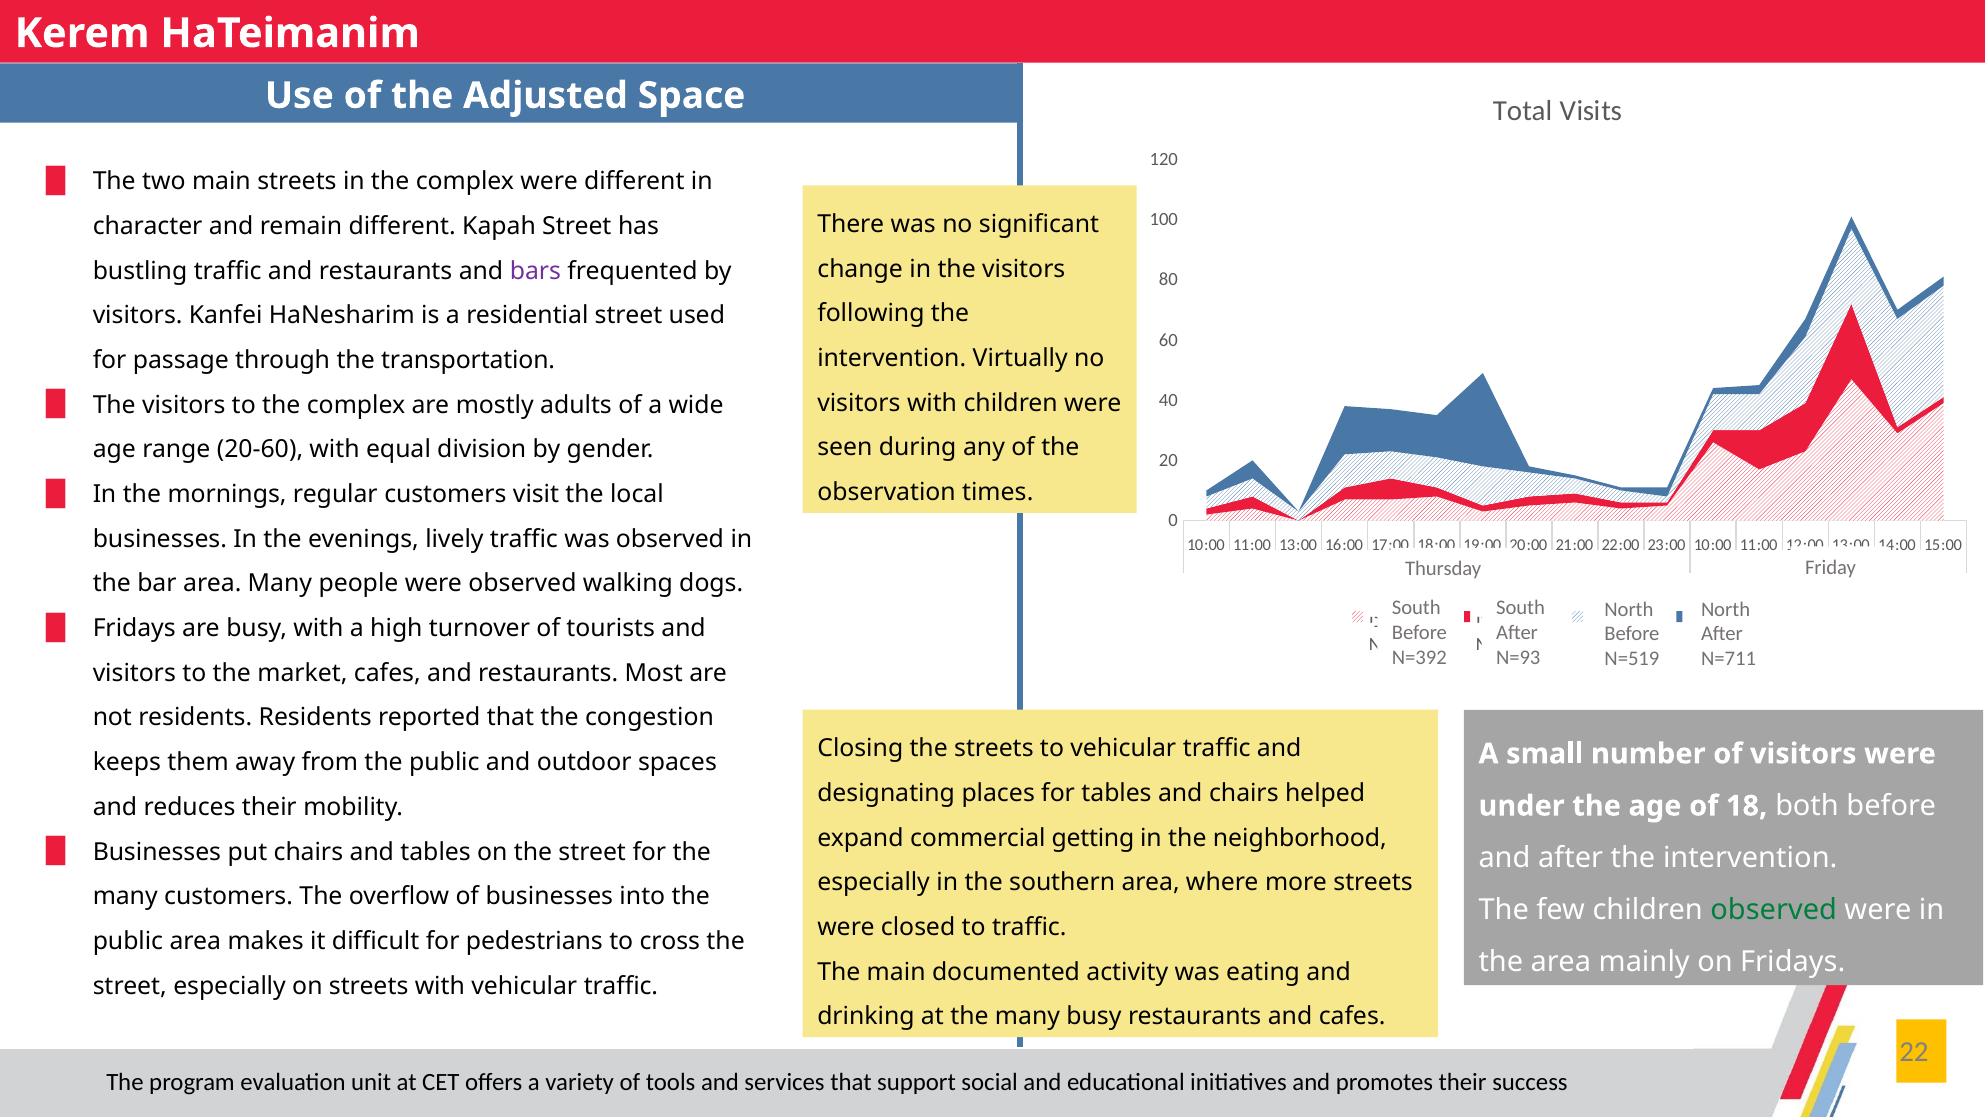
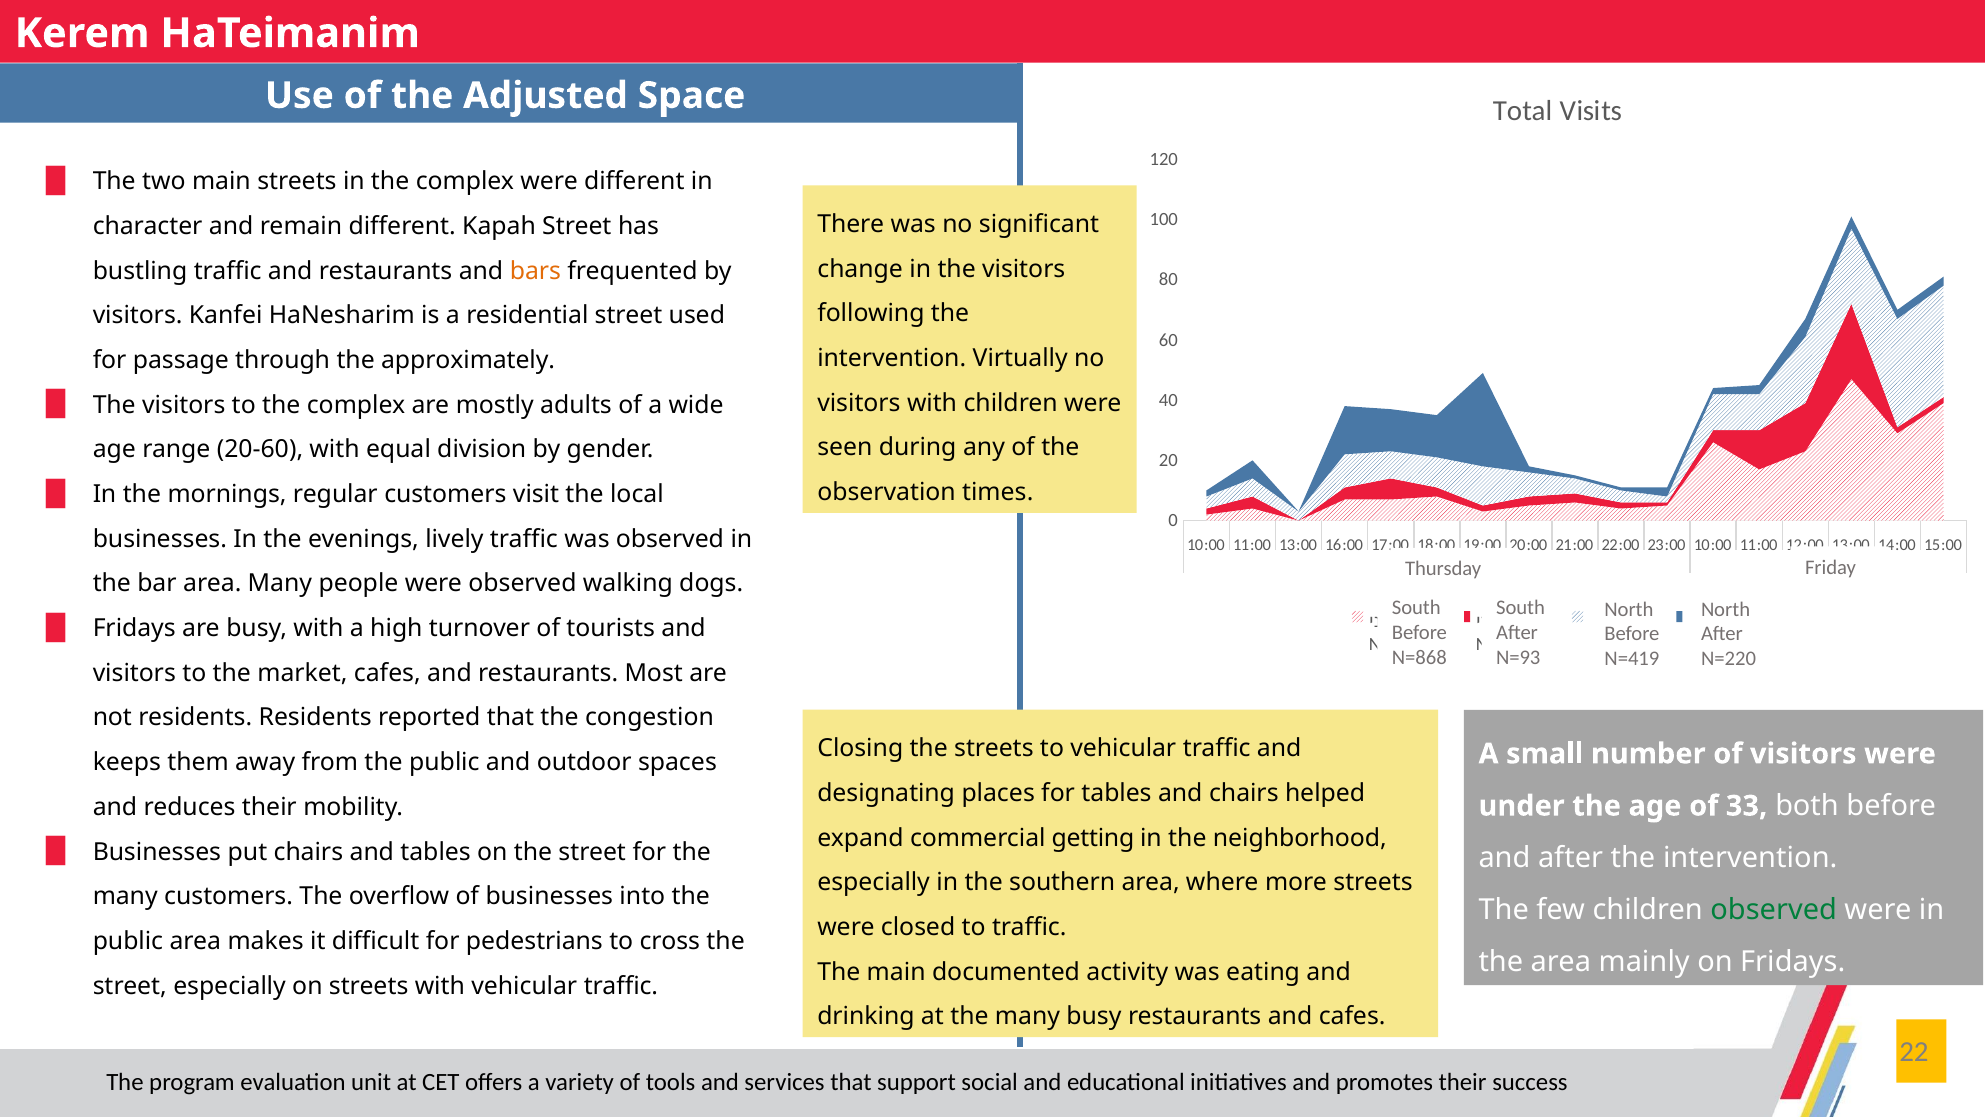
bars colour: purple -> orange
transportation: transportation -> approximately
N=392: N=392 -> N=868
N=519: N=519 -> N=419
N=711: N=711 -> N=220
18: 18 -> 33
